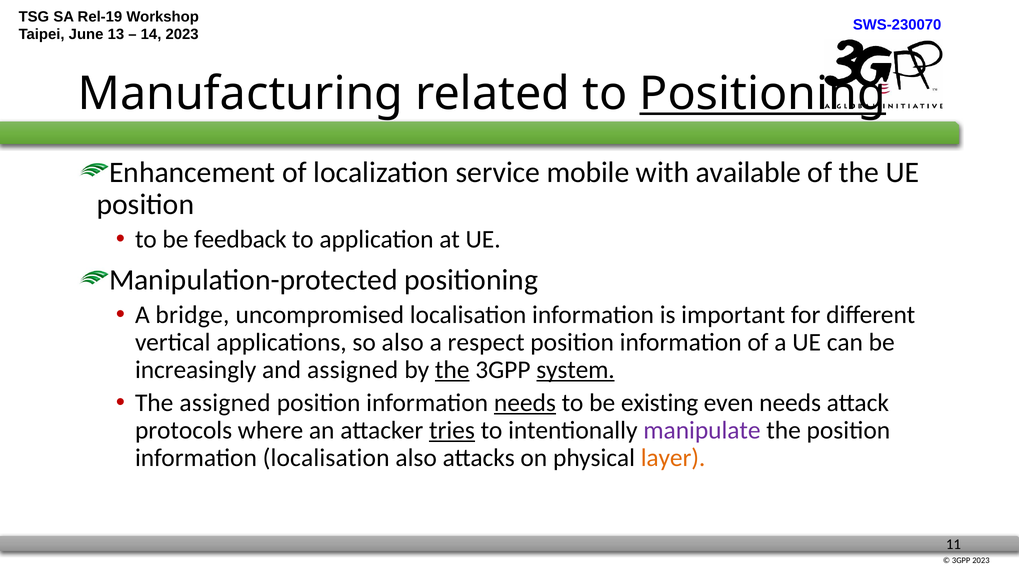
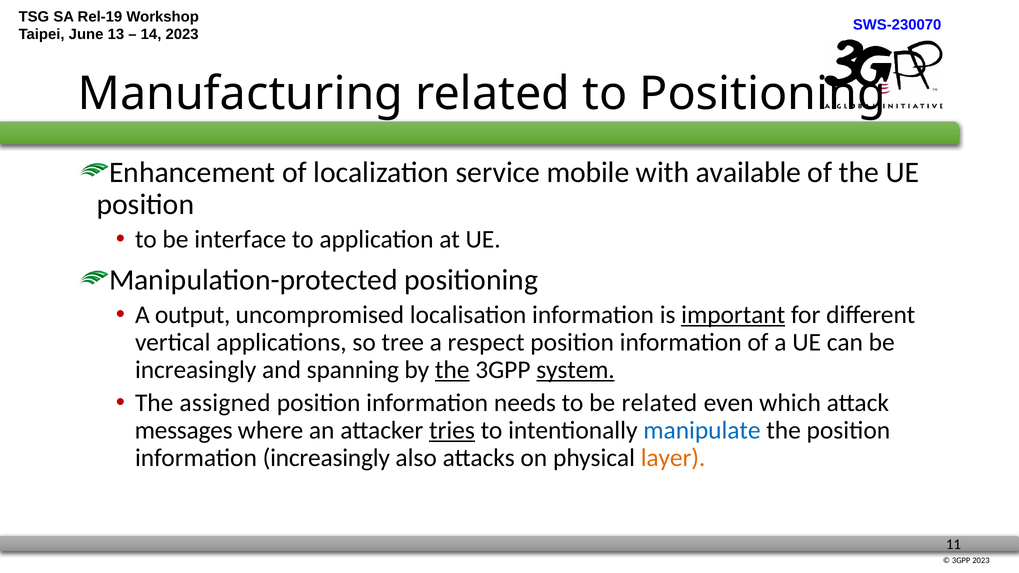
Positioning at (763, 94) underline: present -> none
feedback: feedback -> interface
bridge: bridge -> output
important underline: none -> present
so also: also -> tree
and assigned: assigned -> spanning
needs at (525, 403) underline: present -> none
be existing: existing -> related
even needs: needs -> which
protocols: protocols -> messages
manipulate colour: purple -> blue
information localisation: localisation -> increasingly
